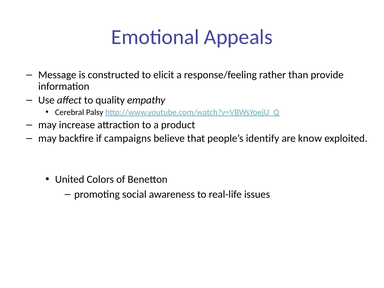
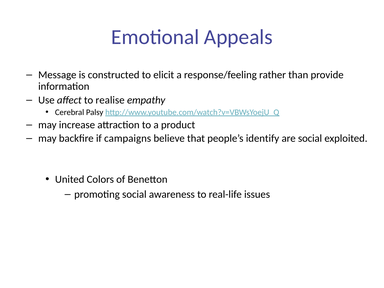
quality: quality -> realise
are know: know -> social
